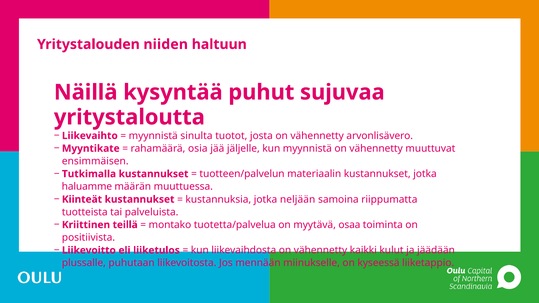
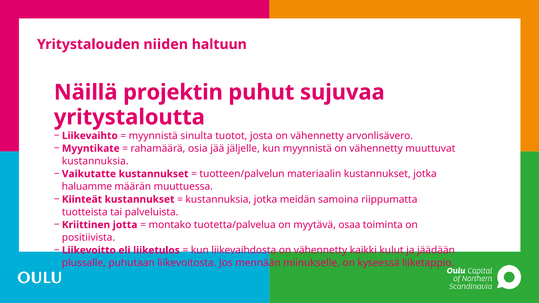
kysyntää: kysyntää -> projektin
ensimmäisen at (95, 161): ensimmäisen -> kustannuksia
Tutkimalla: Tutkimalla -> Vaikutatte
neljään: neljään -> meidän
teillä: teillä -> jotta
